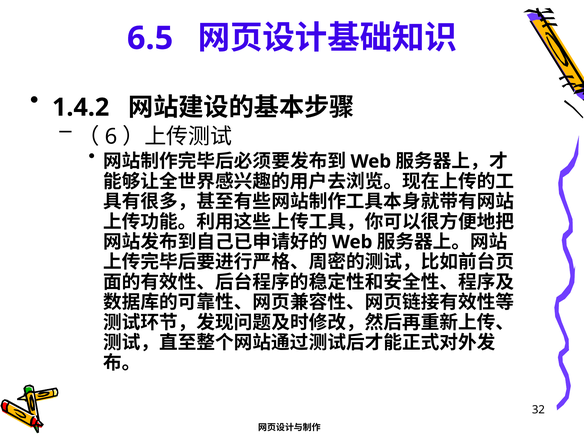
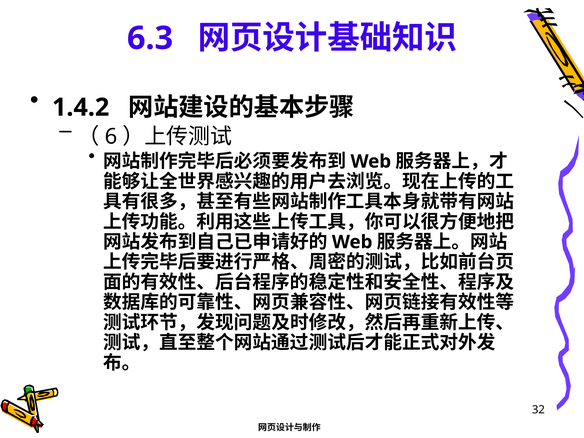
6.5: 6.5 -> 6.3
